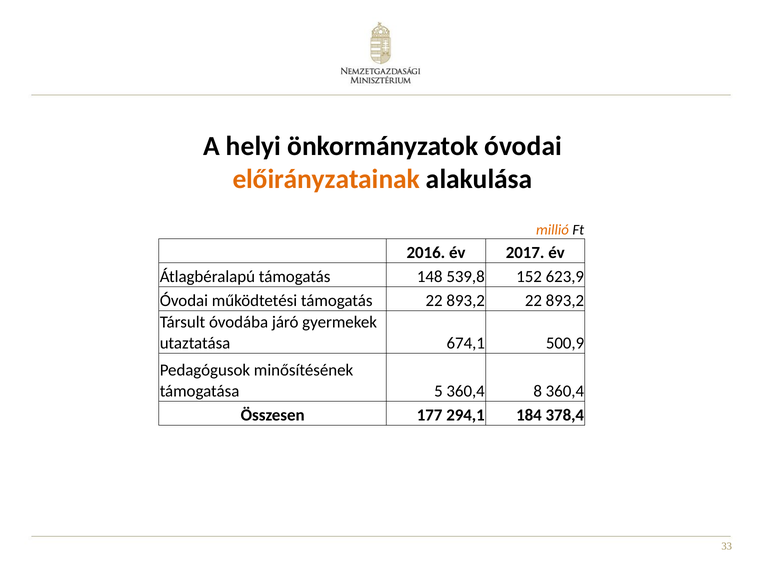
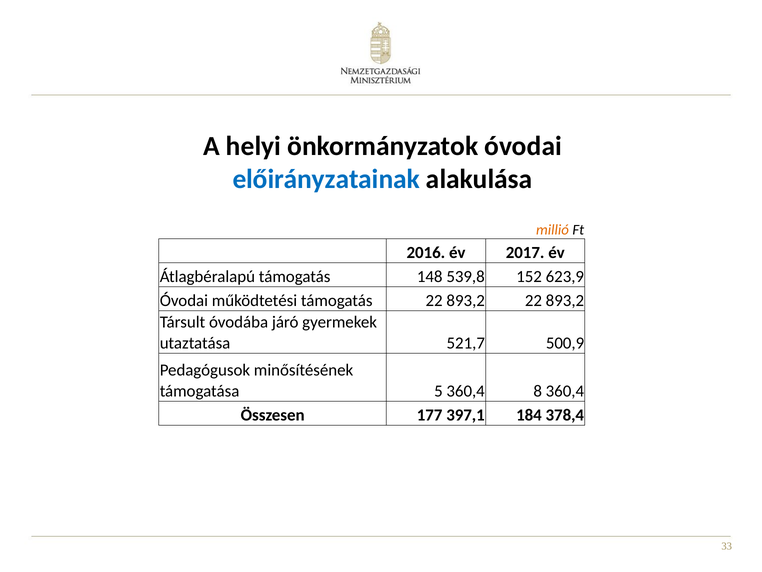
előirányzatainak colour: orange -> blue
674,1: 674,1 -> 521,7
294,1: 294,1 -> 397,1
